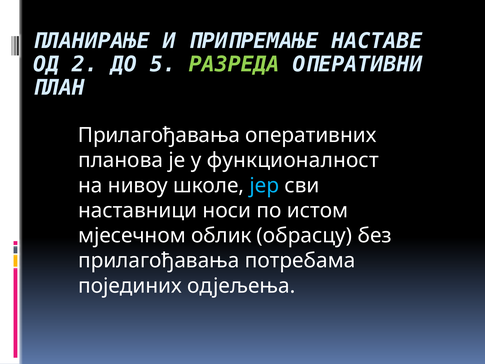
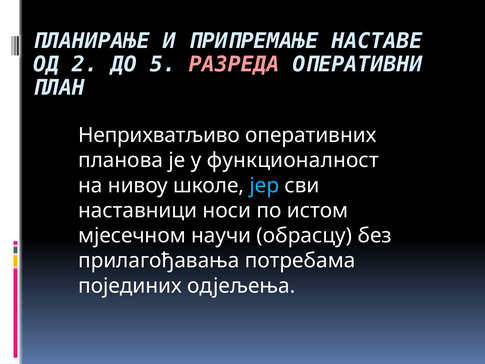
РАЗРЕДА colour: light green -> pink
Прилагођавања at (159, 135): Прилагођавања -> Неприхватљиво
облик: облик -> научи
